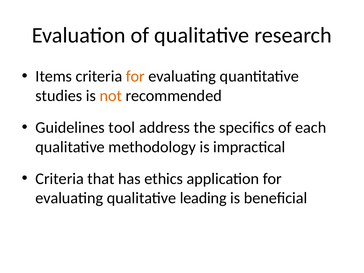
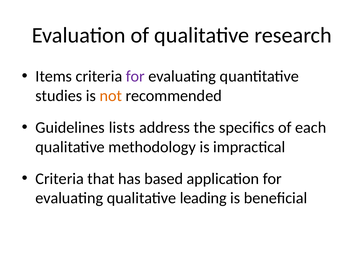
for at (135, 76) colour: orange -> purple
tool: tool -> lists
ethics: ethics -> based
